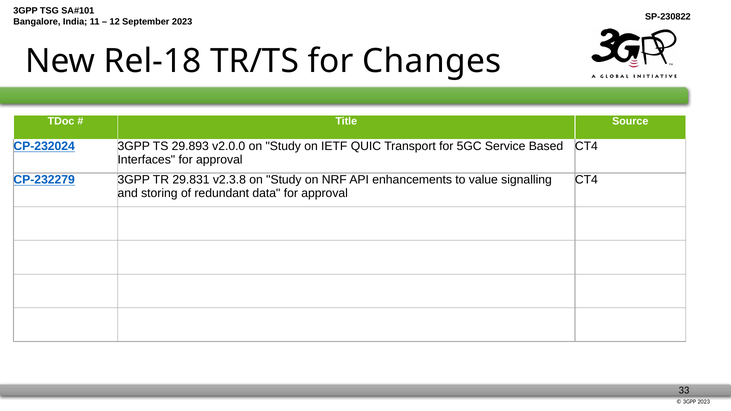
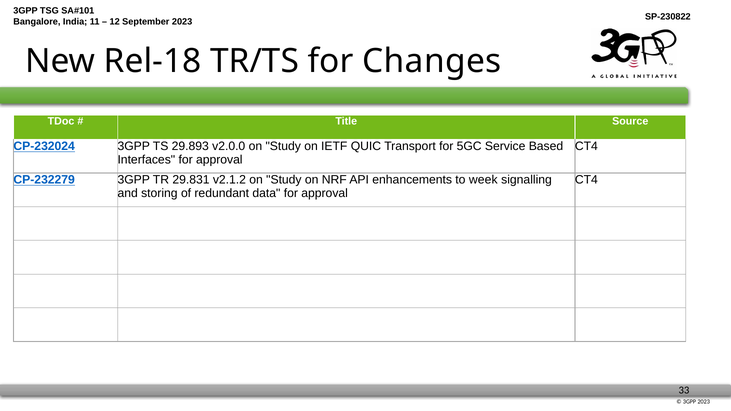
v2.3.8: v2.3.8 -> v2.1.2
value: value -> week
